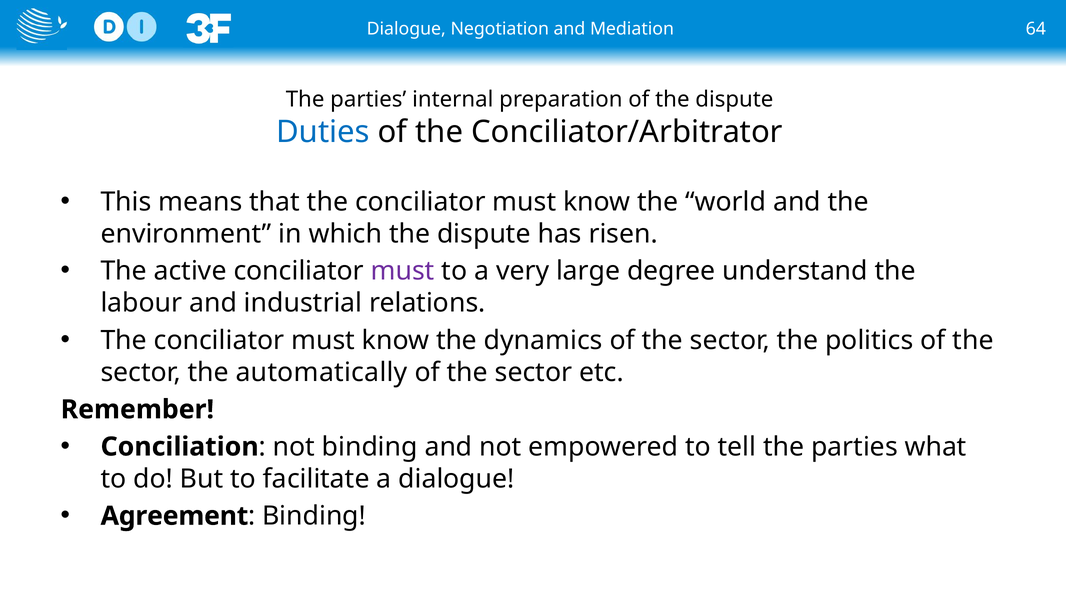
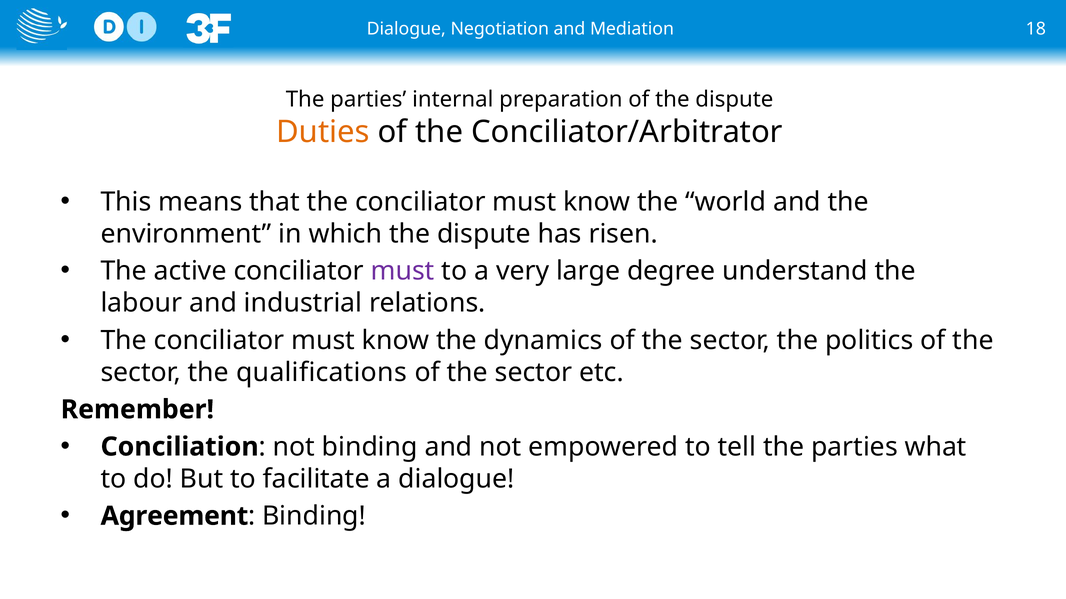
64: 64 -> 18
Duties colour: blue -> orange
automatically: automatically -> qualifications
